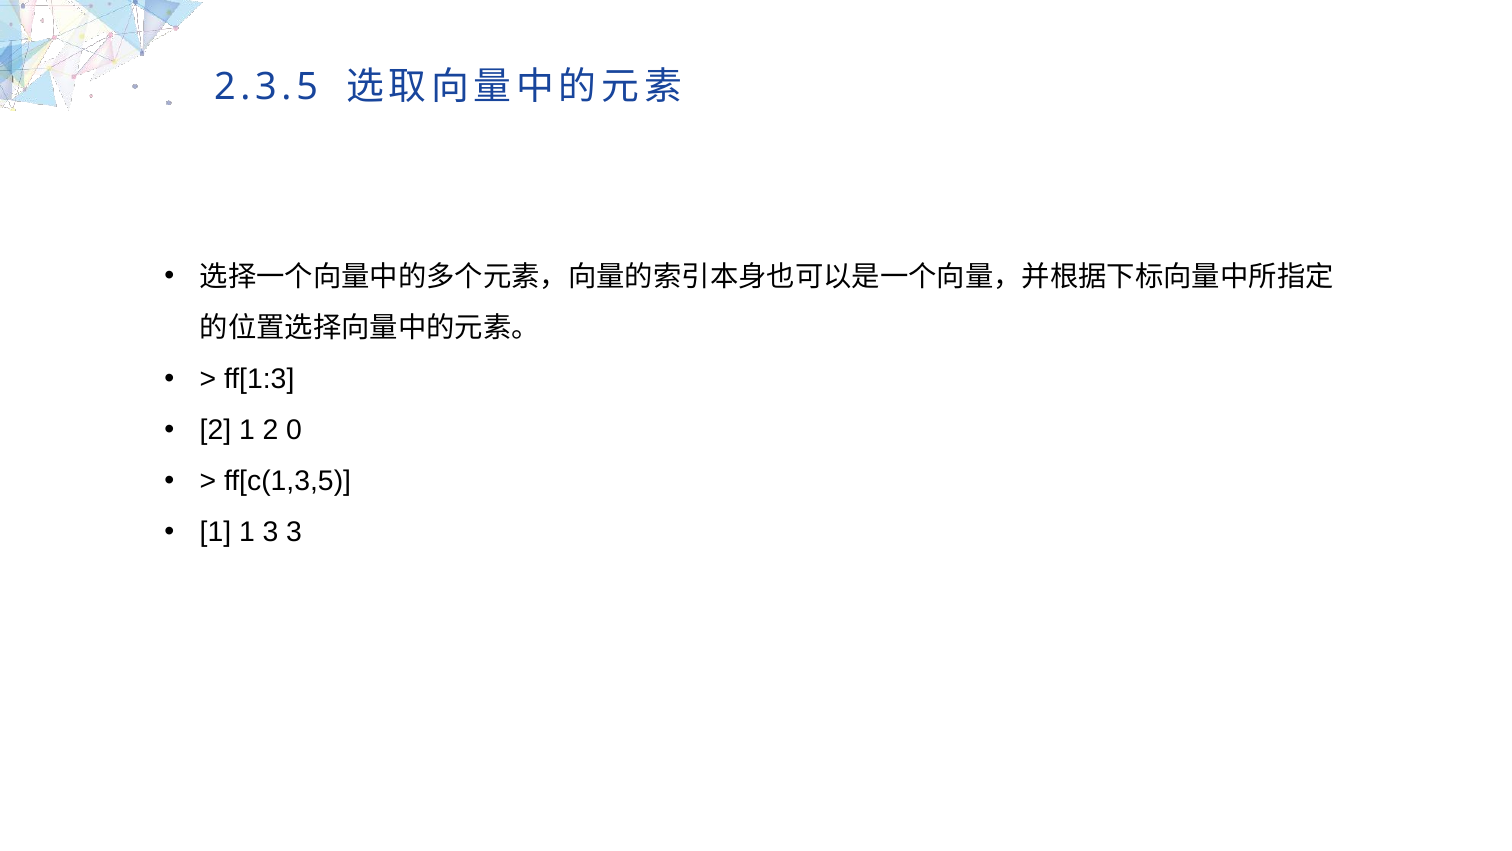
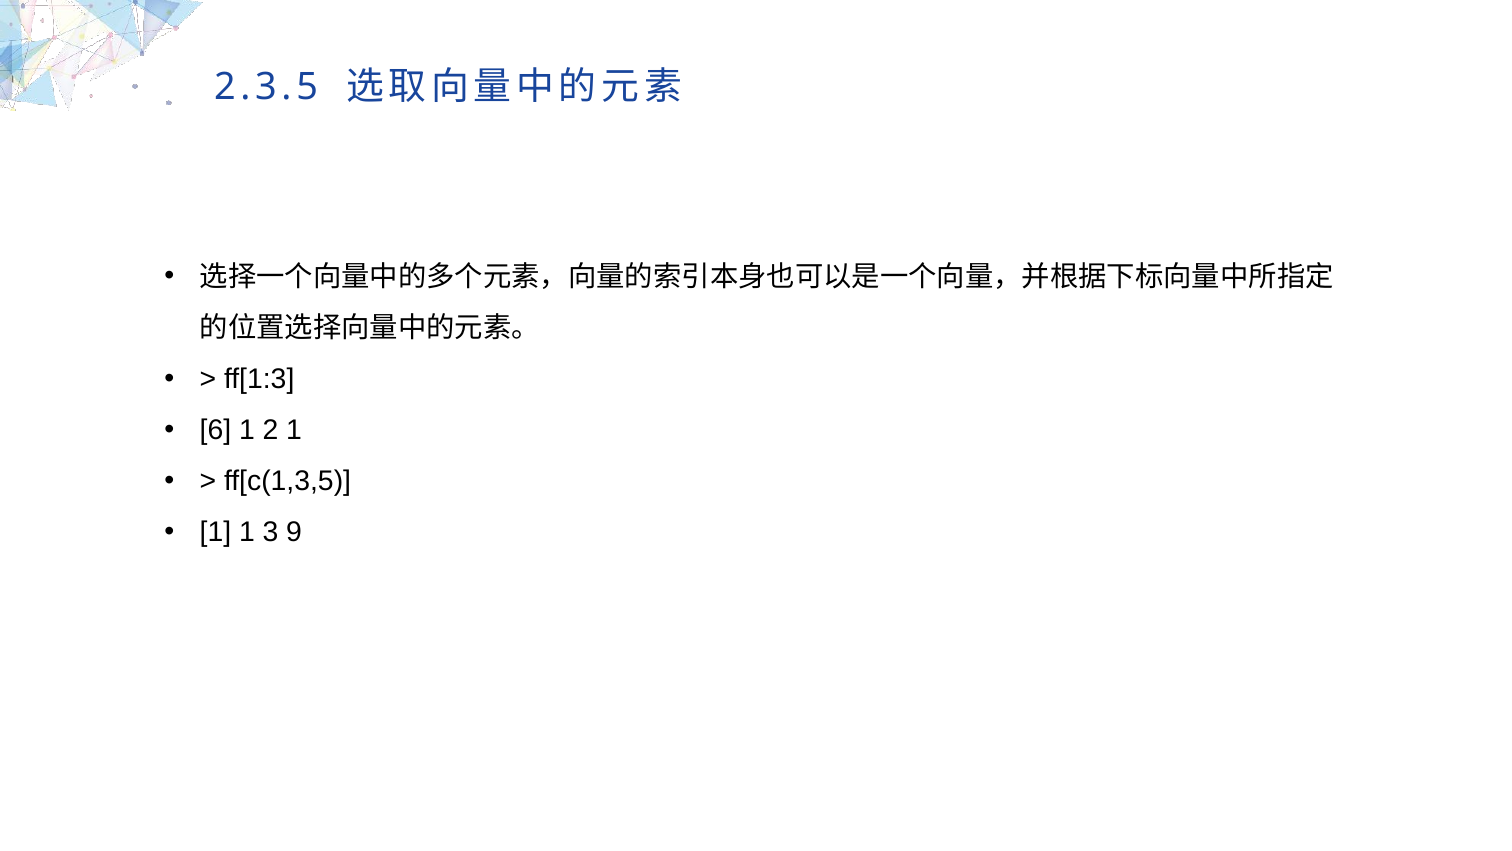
2 at (215, 430): 2 -> 6
2 0: 0 -> 1
3 at (294, 532): 3 -> 9
